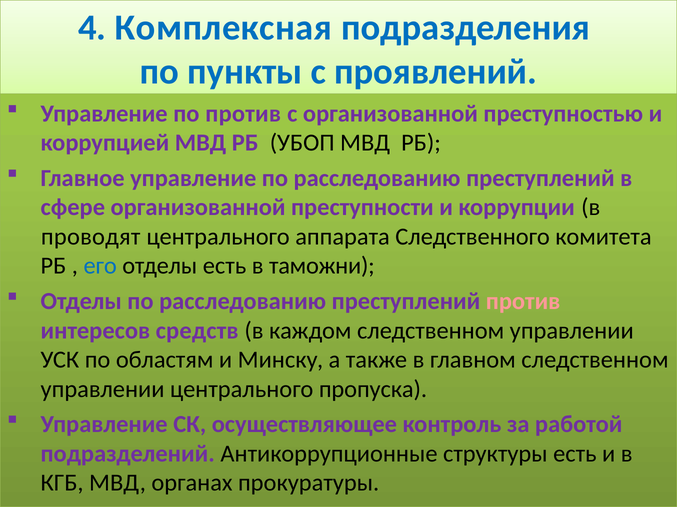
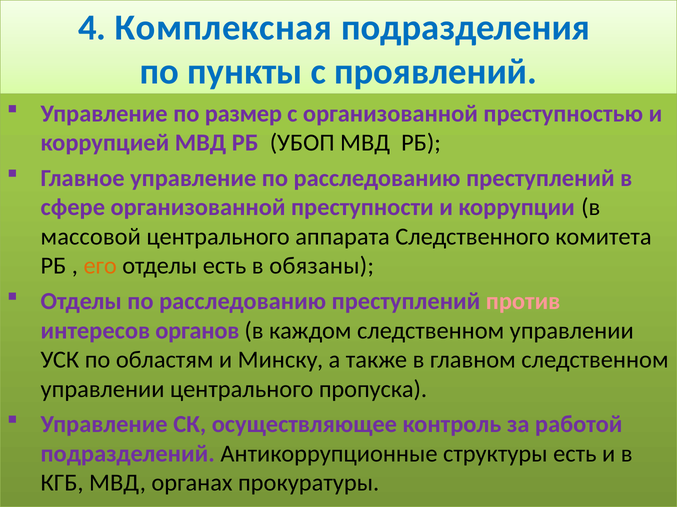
по против: против -> размер
проводят: проводят -> массовой
его colour: blue -> orange
таможни: таможни -> обязаны
средств: средств -> органов
